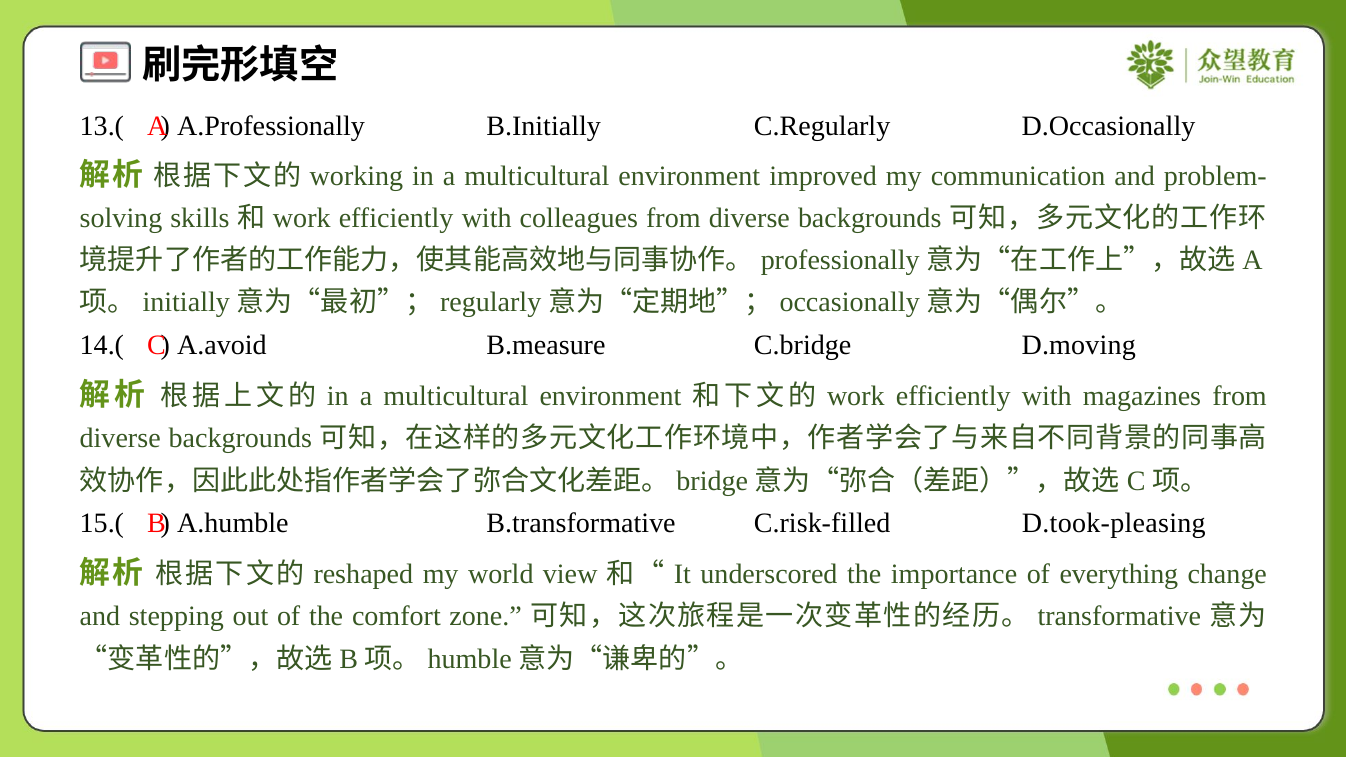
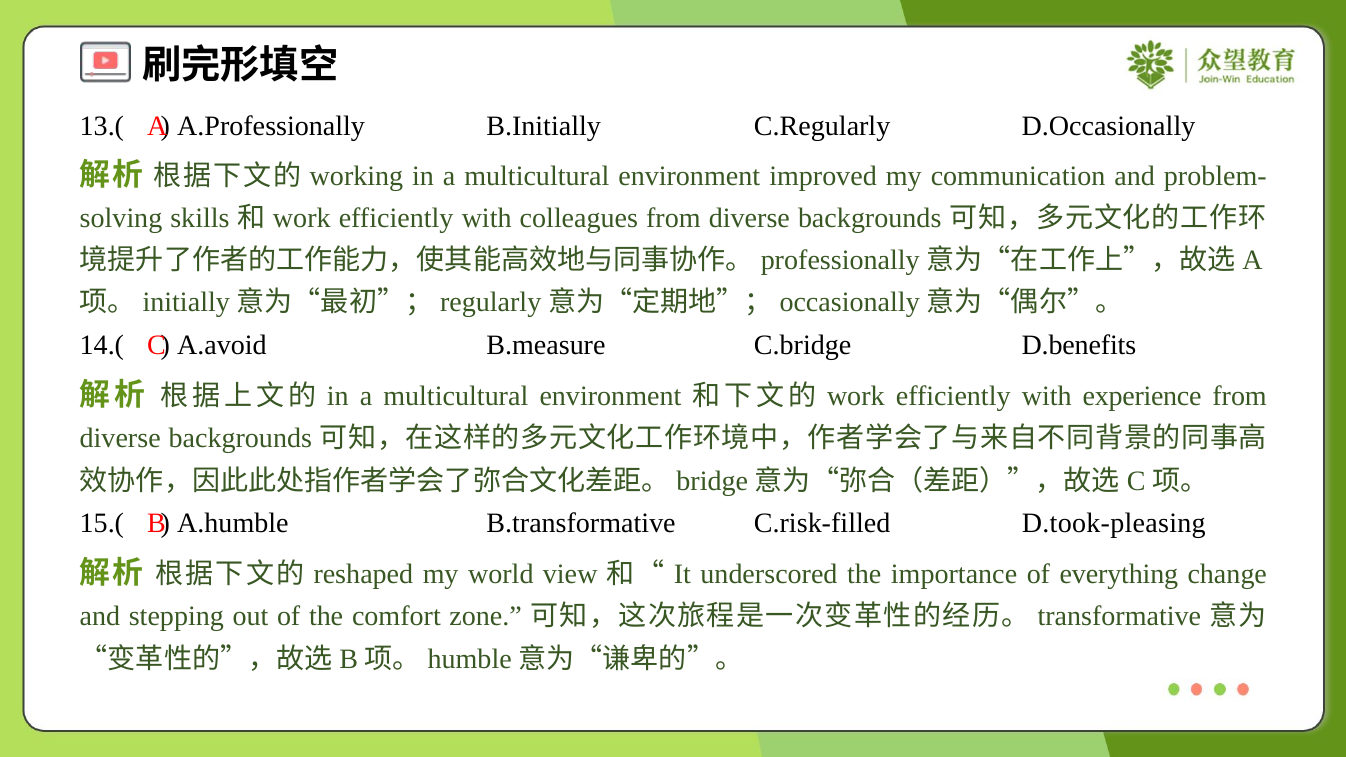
D.moving: D.moving -> D.benefits
magazines: magazines -> experience
